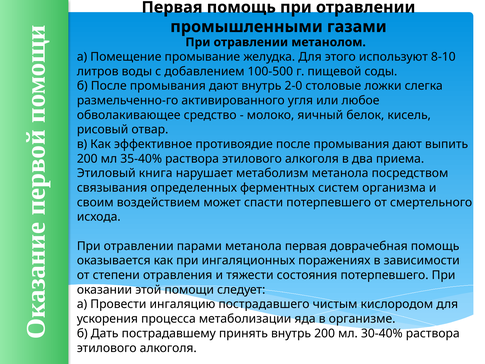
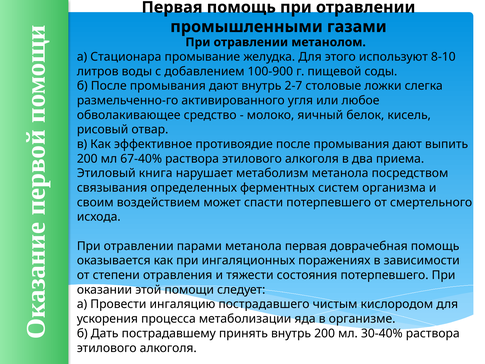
Помещение: Помещение -> Стационара
100-500: 100-500 -> 100-900
2-0: 2-0 -> 2-7
35-40%: 35-40% -> 67-40%
